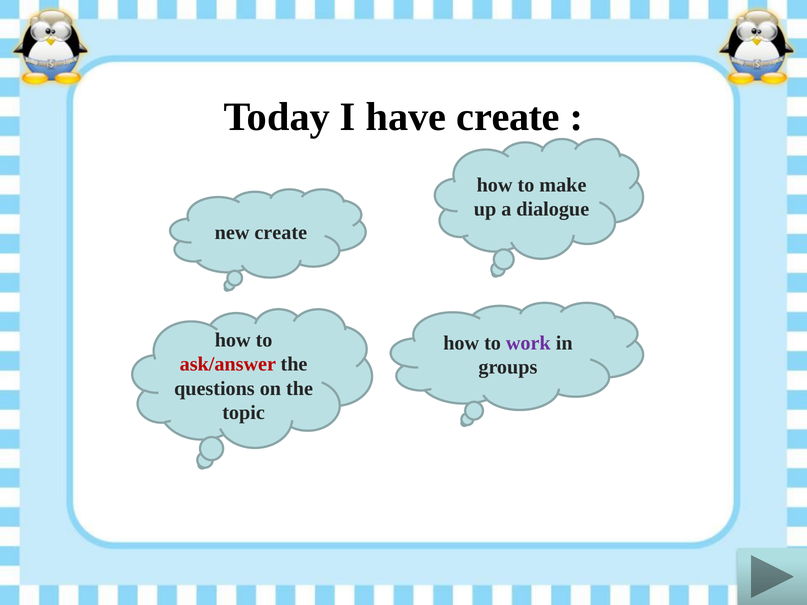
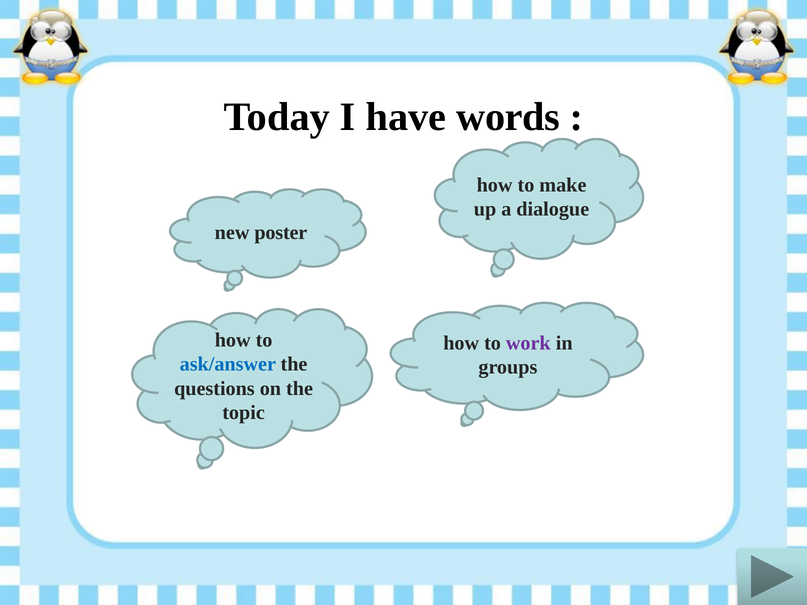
have create: create -> words
new create: create -> poster
ask/answer colour: red -> blue
